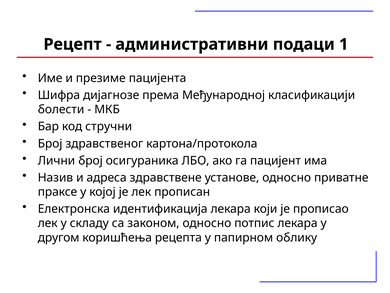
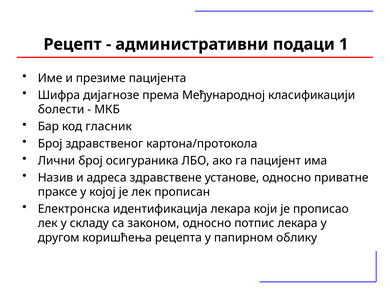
стручни: стручни -> гласник
